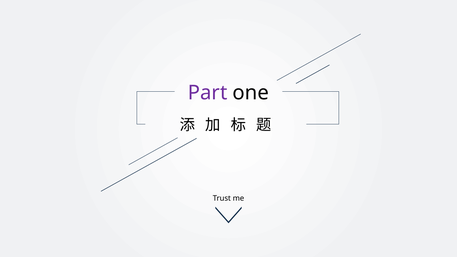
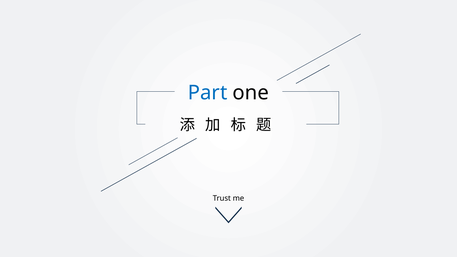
Part colour: purple -> blue
